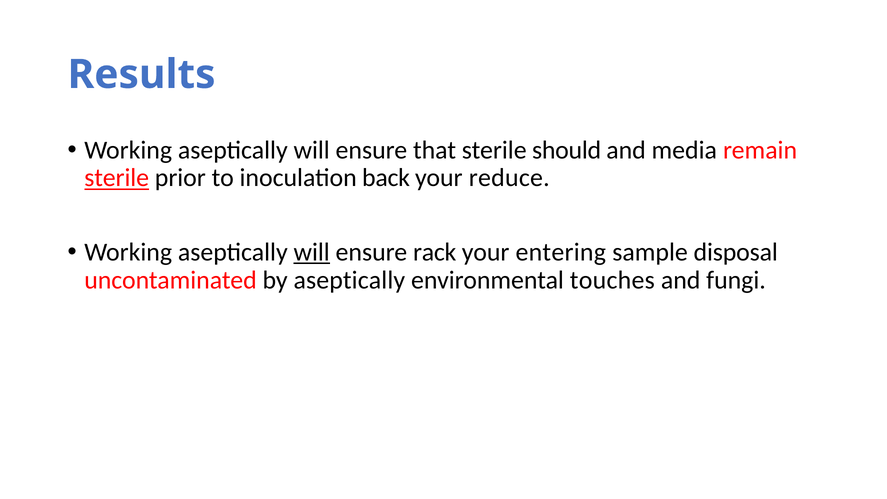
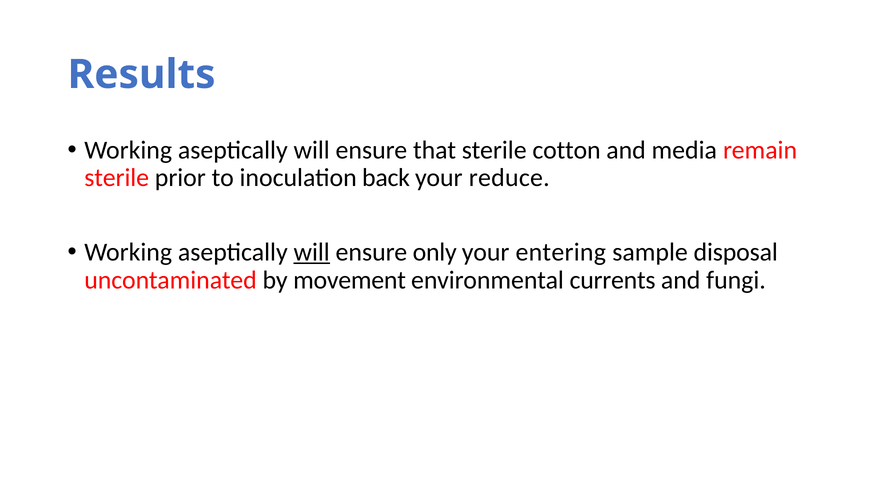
should: should -> cotton
sterile at (117, 178) underline: present -> none
rack: rack -> only
by aseptically: aseptically -> movement
touches: touches -> currents
